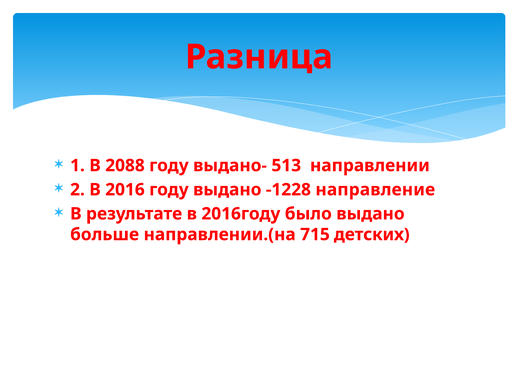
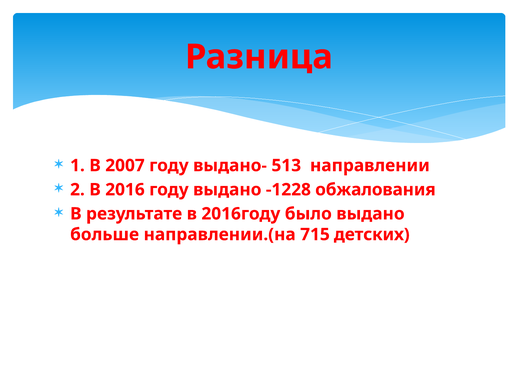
2088: 2088 -> 2007
направление: направление -> обжалования
